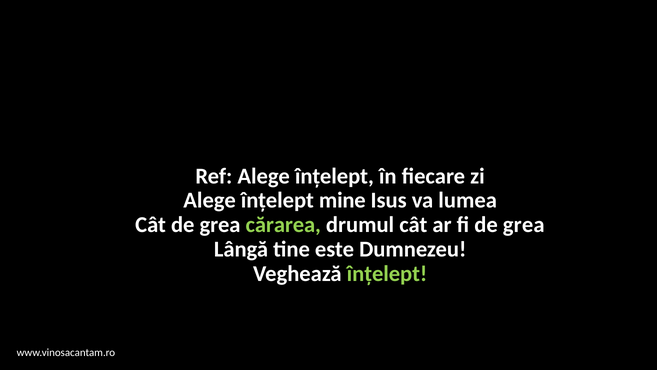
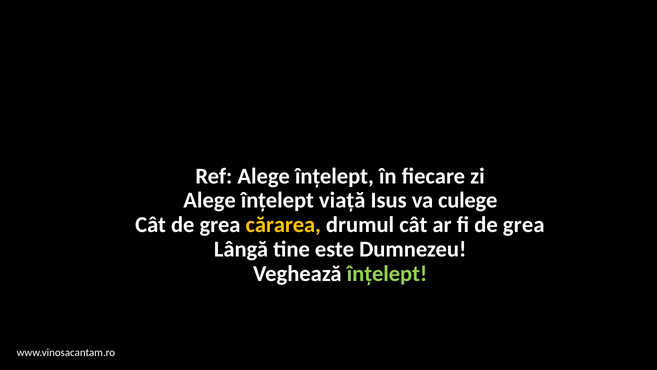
mine: mine -> viață
lumea: lumea -> culege
cărarea colour: light green -> yellow
